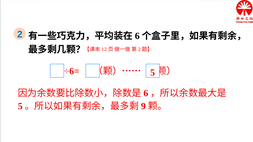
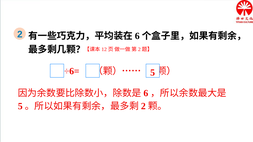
9 at (143, 106): 9 -> 2
